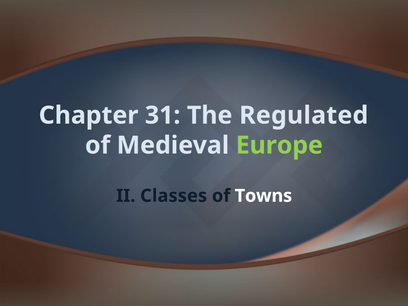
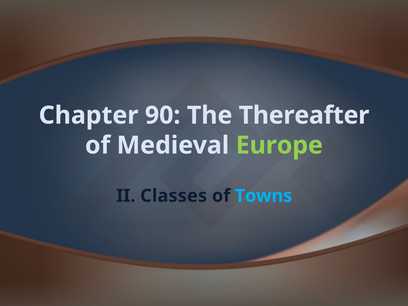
31: 31 -> 90
Regulated: Regulated -> Thereafter
Towns colour: white -> light blue
